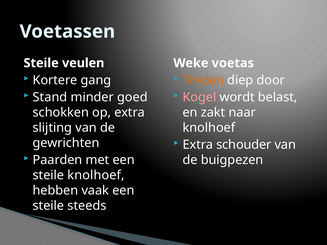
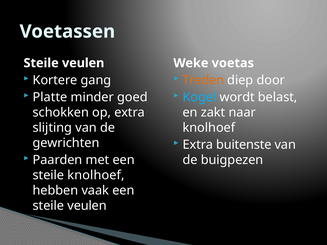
Stand: Stand -> Platte
Kogel colour: pink -> light blue
schouder: schouder -> buitenste
steeds at (87, 206): steeds -> veulen
